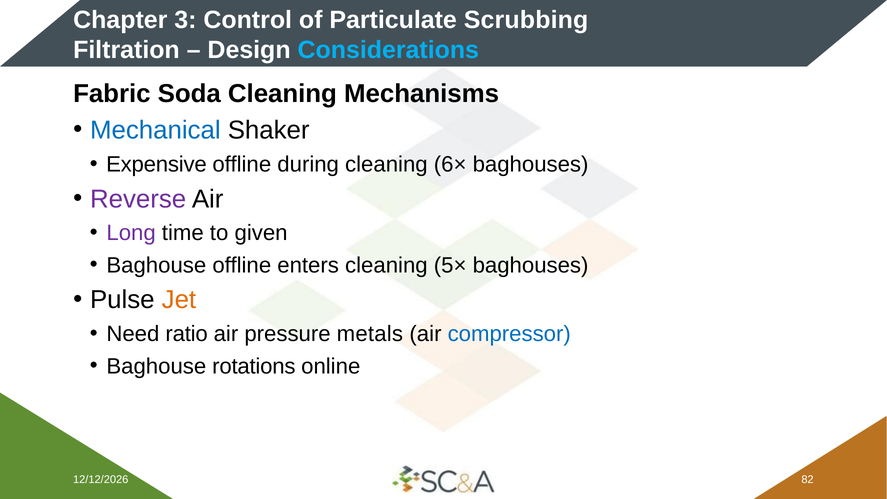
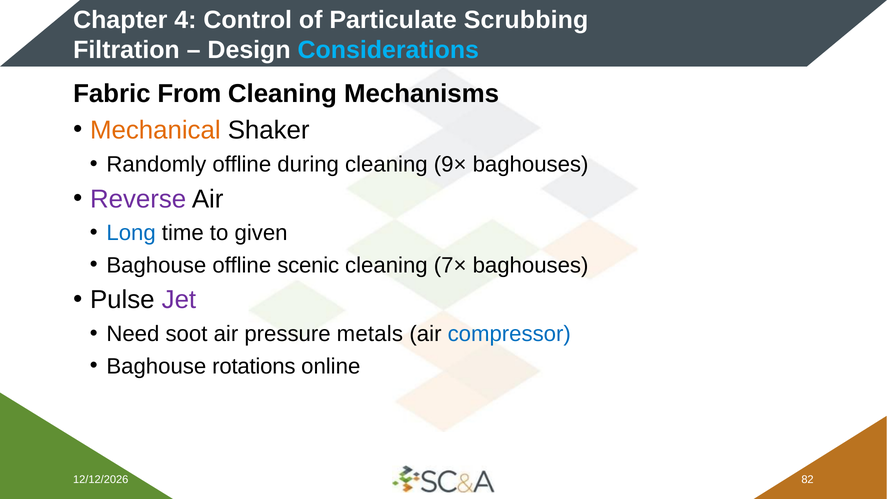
3: 3 -> 4
Soda: Soda -> From
Mechanical colour: blue -> orange
Expensive: Expensive -> Randomly
6×: 6× -> 9×
Long colour: purple -> blue
enters: enters -> scenic
5×: 5× -> 7×
Jet colour: orange -> purple
ratio: ratio -> soot
